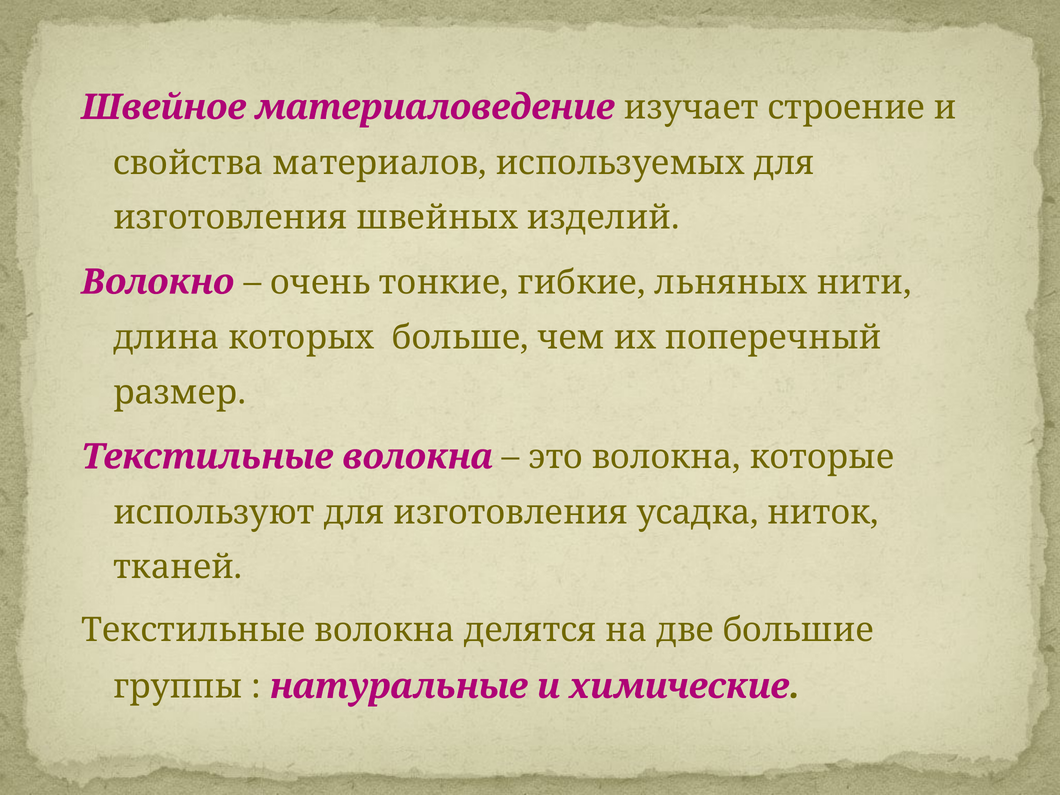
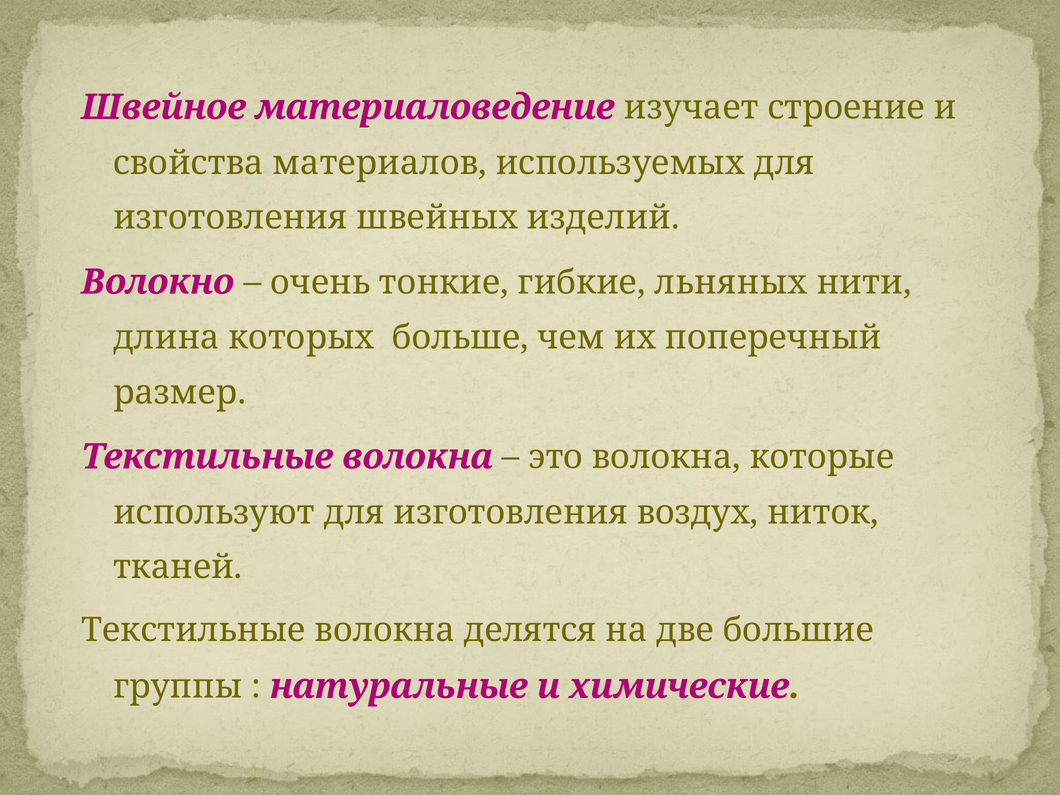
усадка: усадка -> воздух
